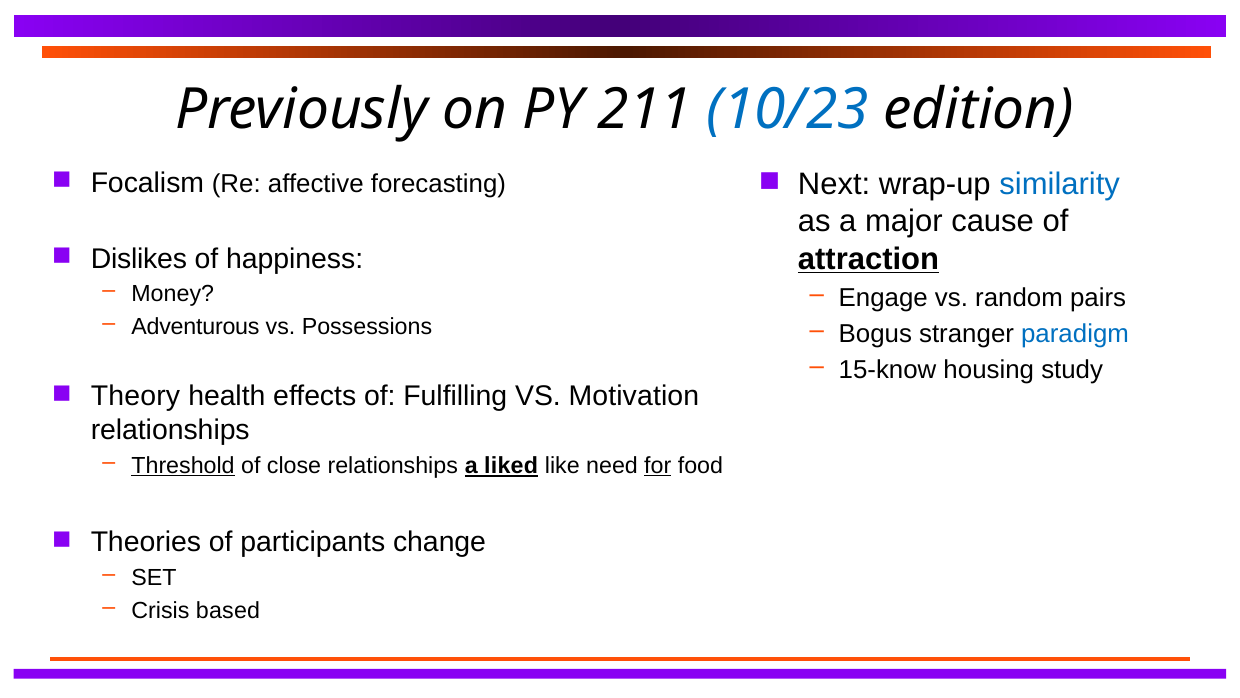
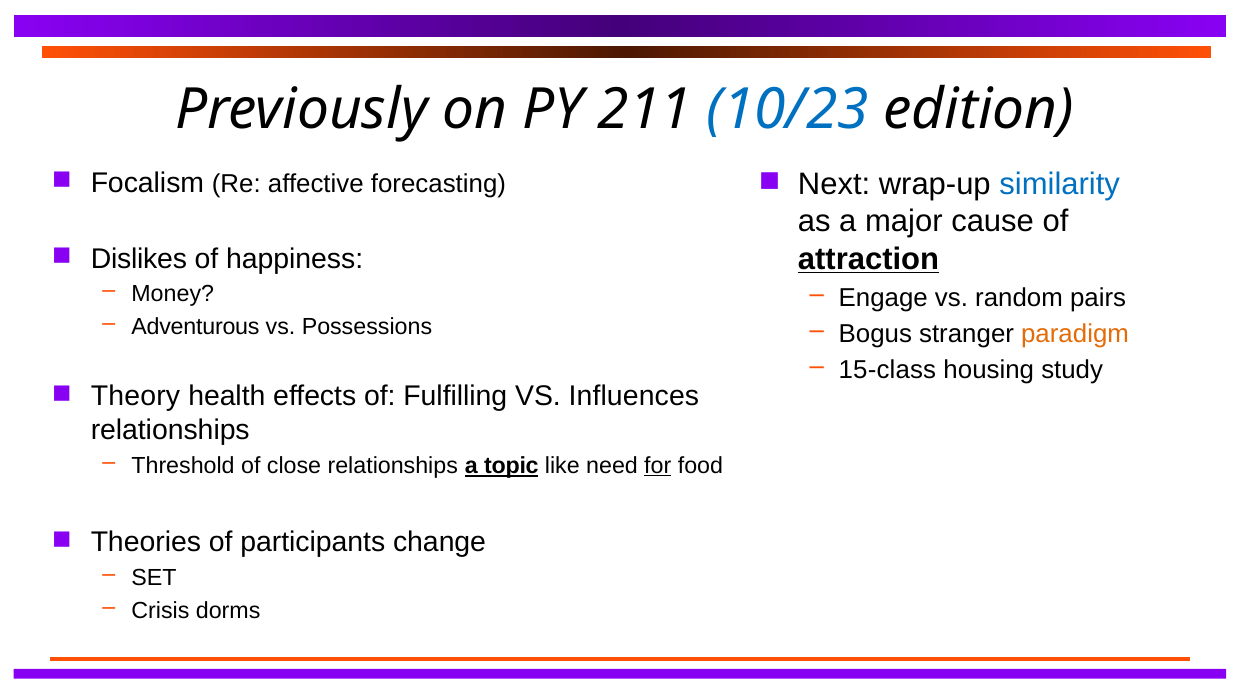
paradigm colour: blue -> orange
15-know: 15-know -> 15-class
Motivation: Motivation -> Influences
Threshold underline: present -> none
liked: liked -> topic
based: based -> dorms
